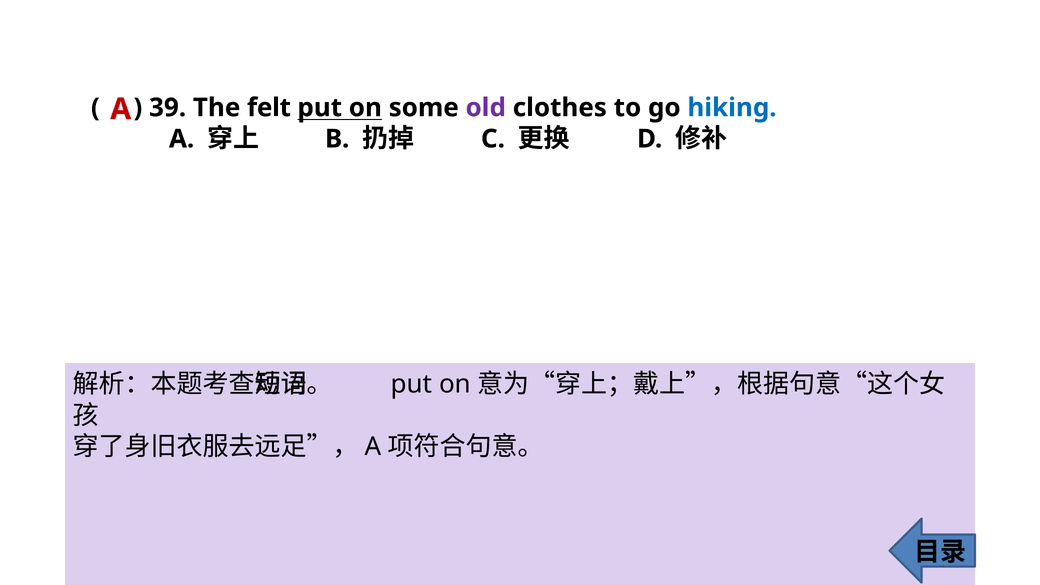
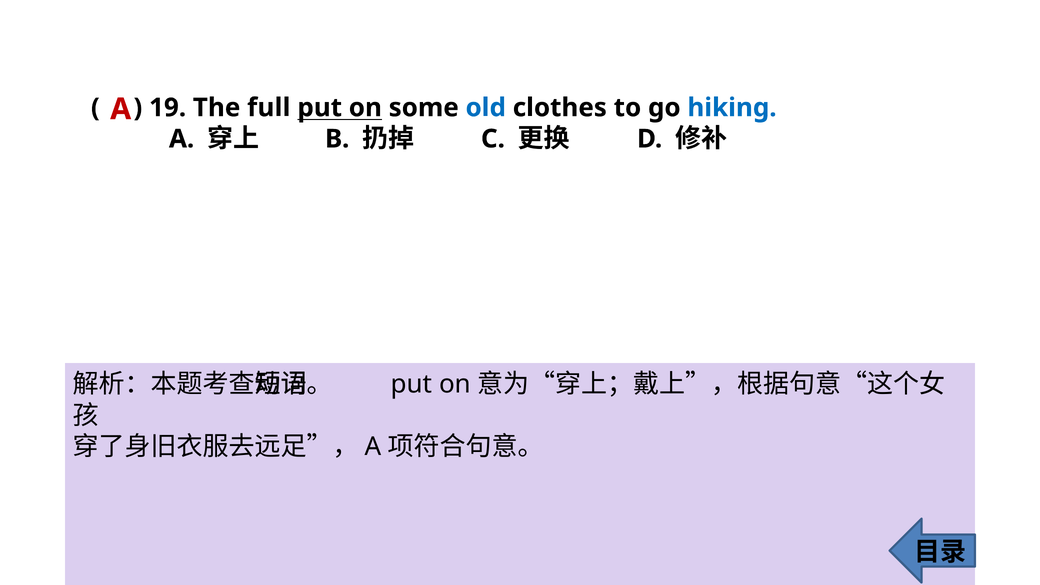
39: 39 -> 19
felt: felt -> full
old colour: purple -> blue
